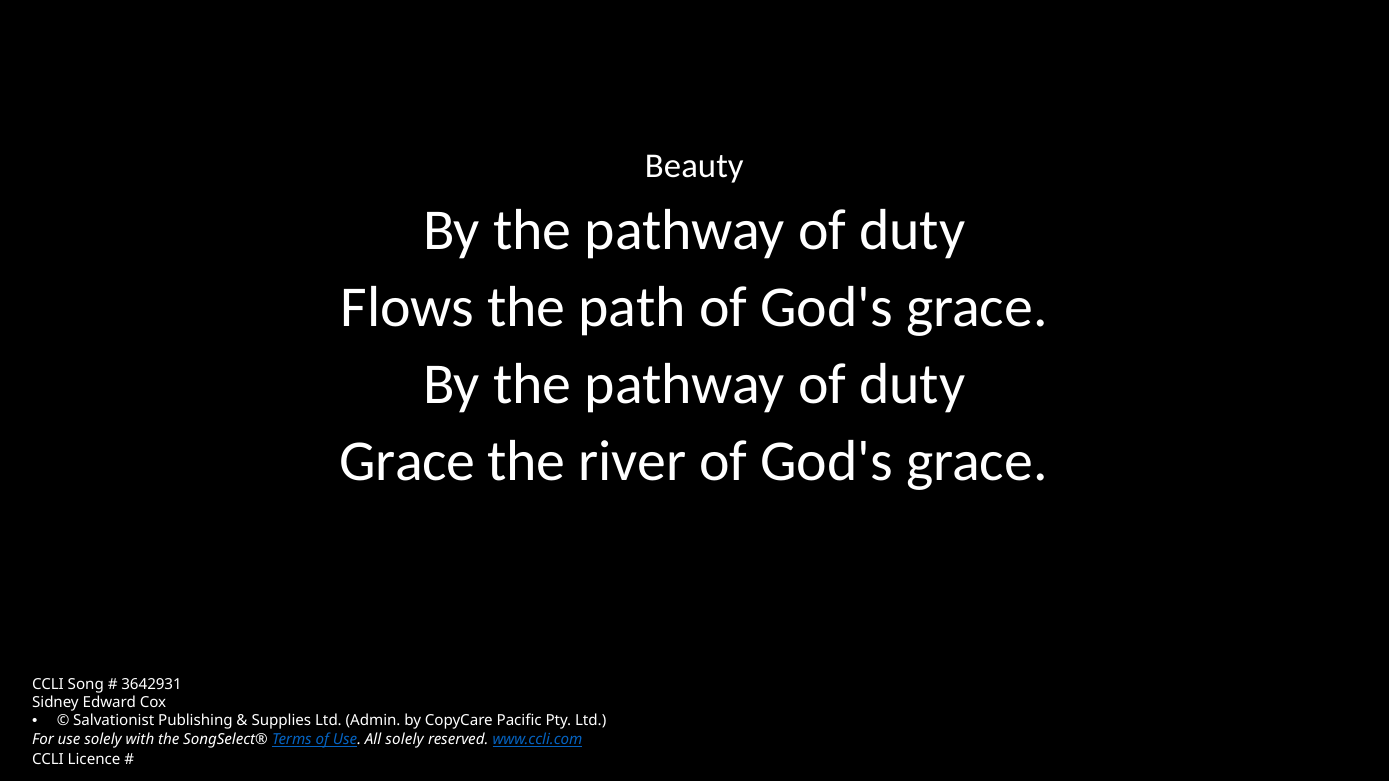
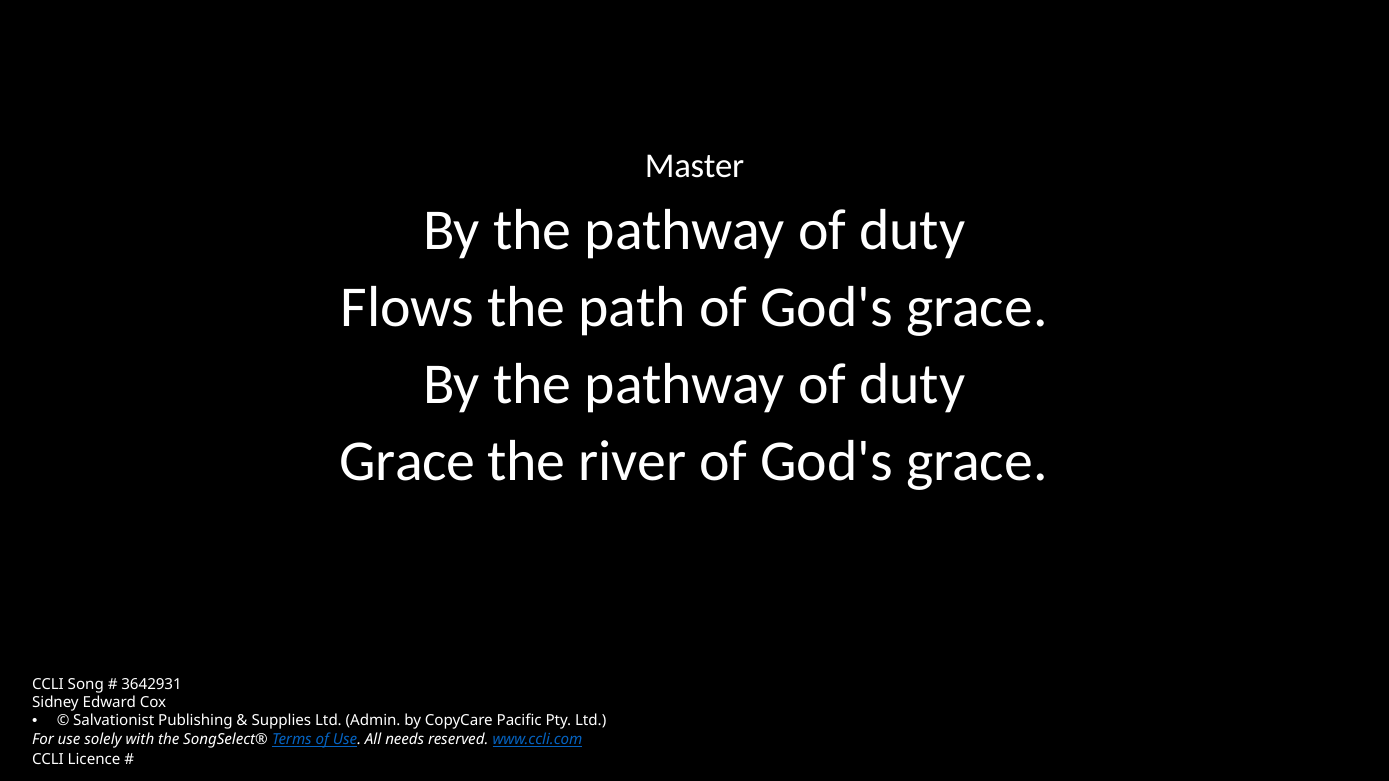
Beauty: Beauty -> Master
All solely: solely -> needs
